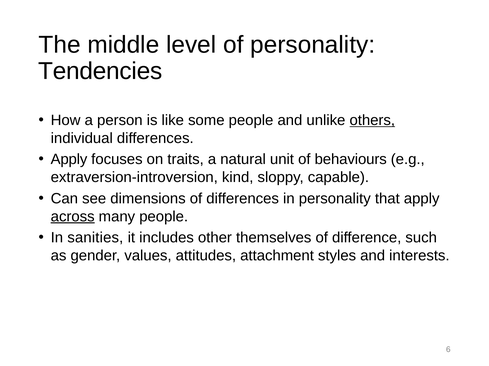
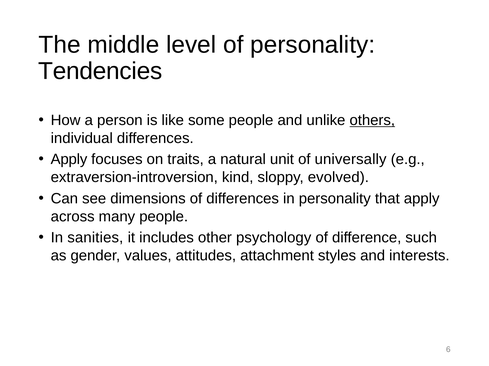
behaviours: behaviours -> universally
capable: capable -> evolved
across underline: present -> none
themselves: themselves -> psychology
